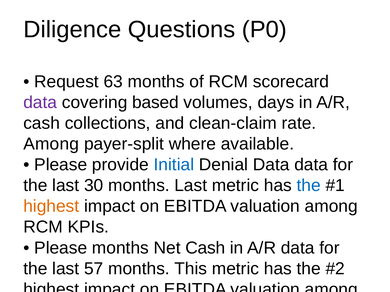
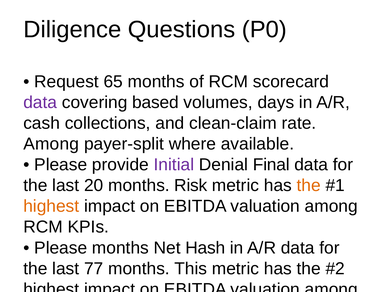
63: 63 -> 65
Initial colour: blue -> purple
Denial Data: Data -> Final
30: 30 -> 20
months Last: Last -> Risk
the at (309, 186) colour: blue -> orange
Net Cash: Cash -> Hash
57: 57 -> 77
